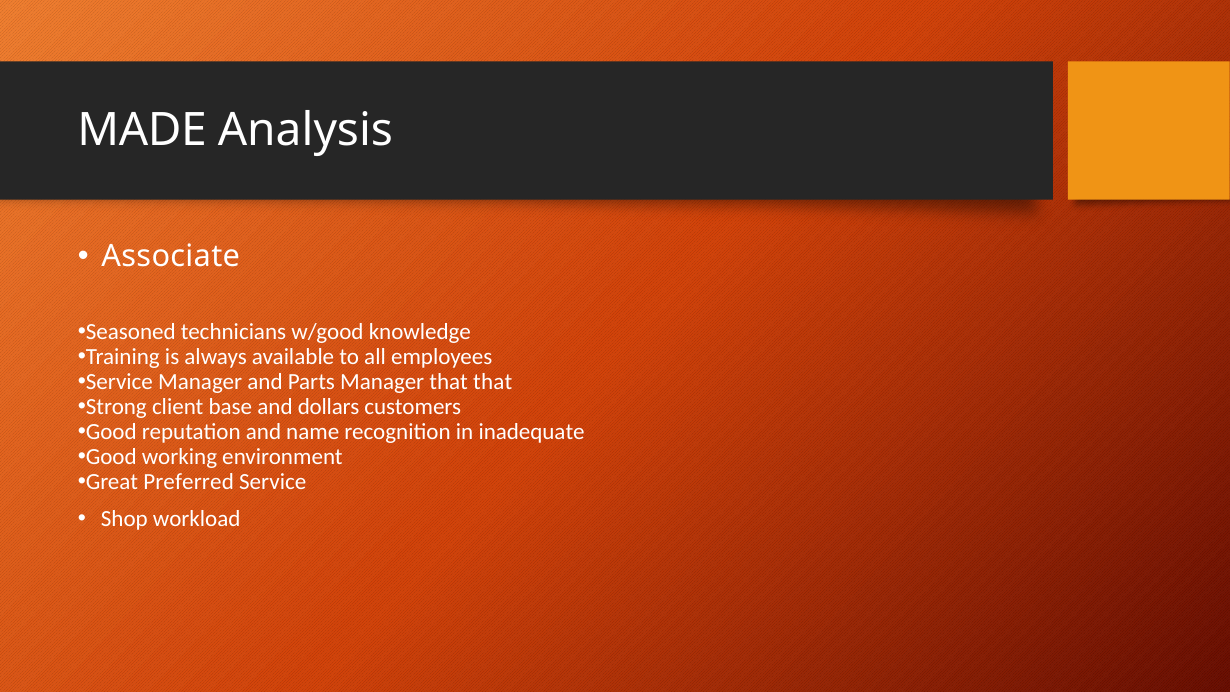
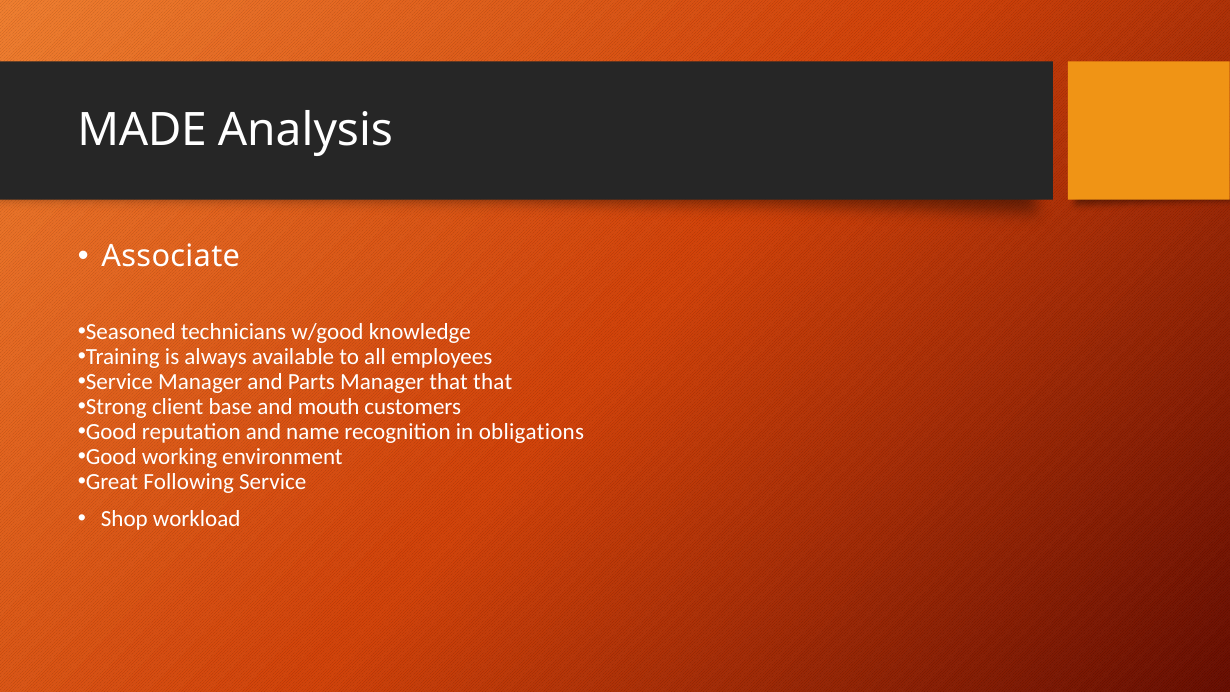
dollars: dollars -> mouth
inadequate: inadequate -> obligations
Preferred: Preferred -> Following
